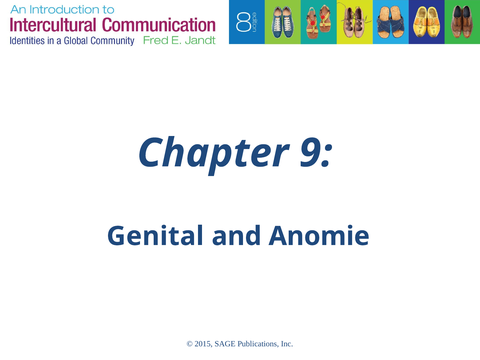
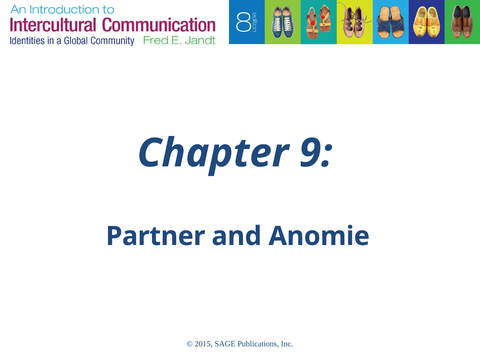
Genital: Genital -> Partner
